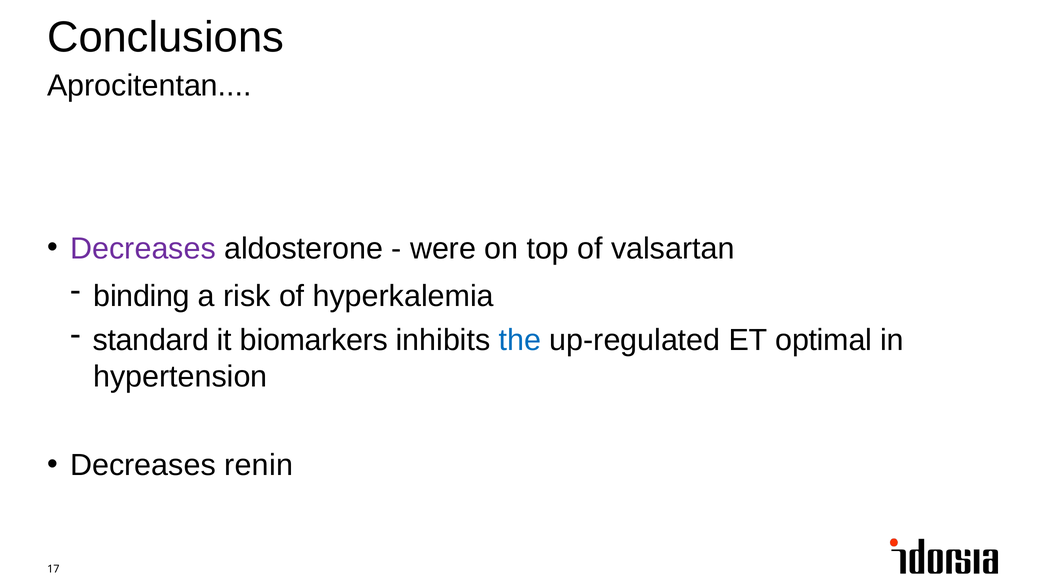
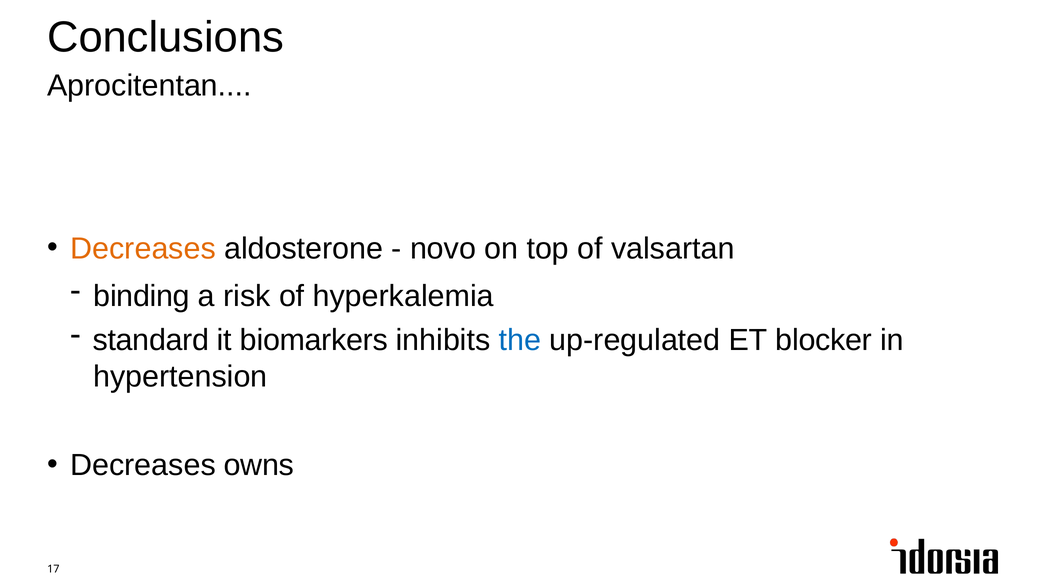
Decreases at (143, 248) colour: purple -> orange
were: were -> novo
optimal: optimal -> blocker
renin: renin -> owns
